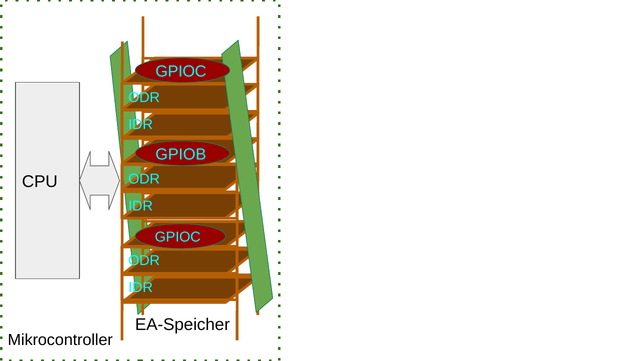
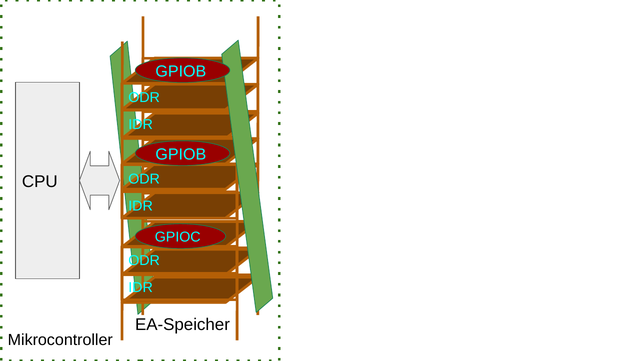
GPIOC at (181, 71): GPIOC -> GPIOB
